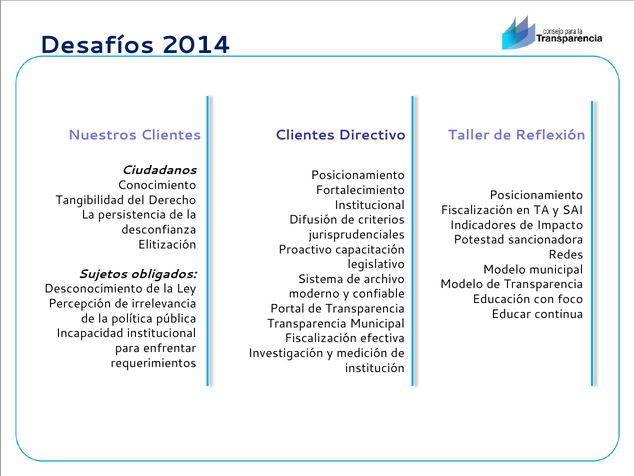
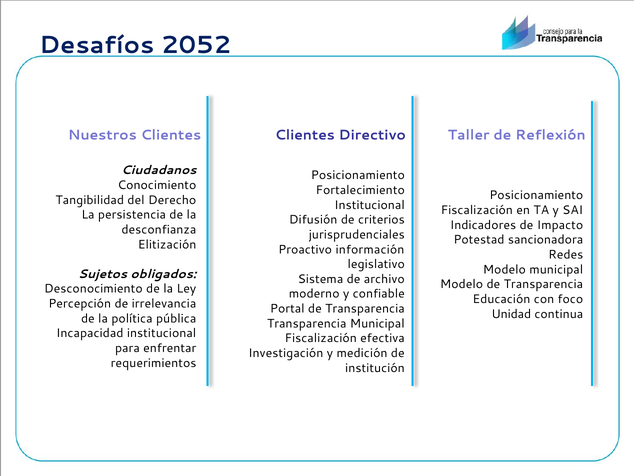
2014: 2014 -> 2052
capacitación: capacitación -> información
Educar: Educar -> Unidad
